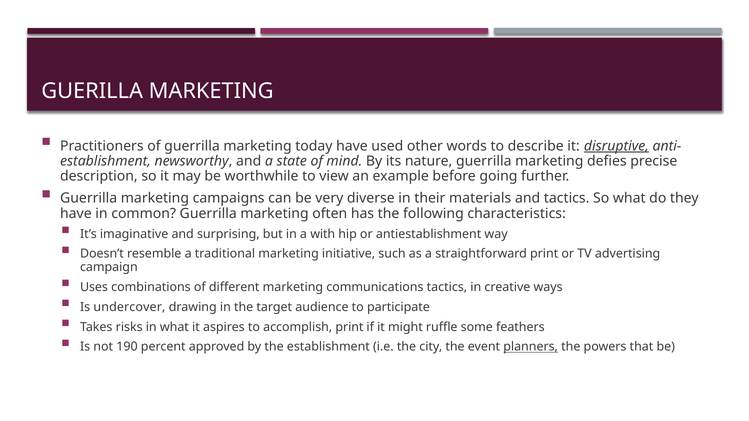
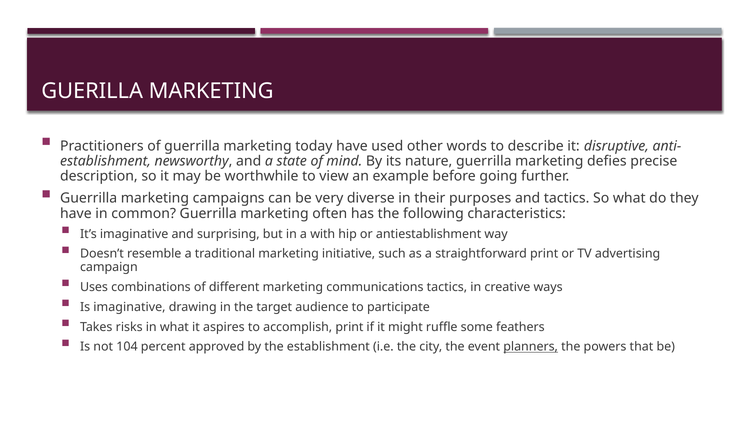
disruptive underline: present -> none
materials: materials -> purposes
Is undercover: undercover -> imaginative
190: 190 -> 104
